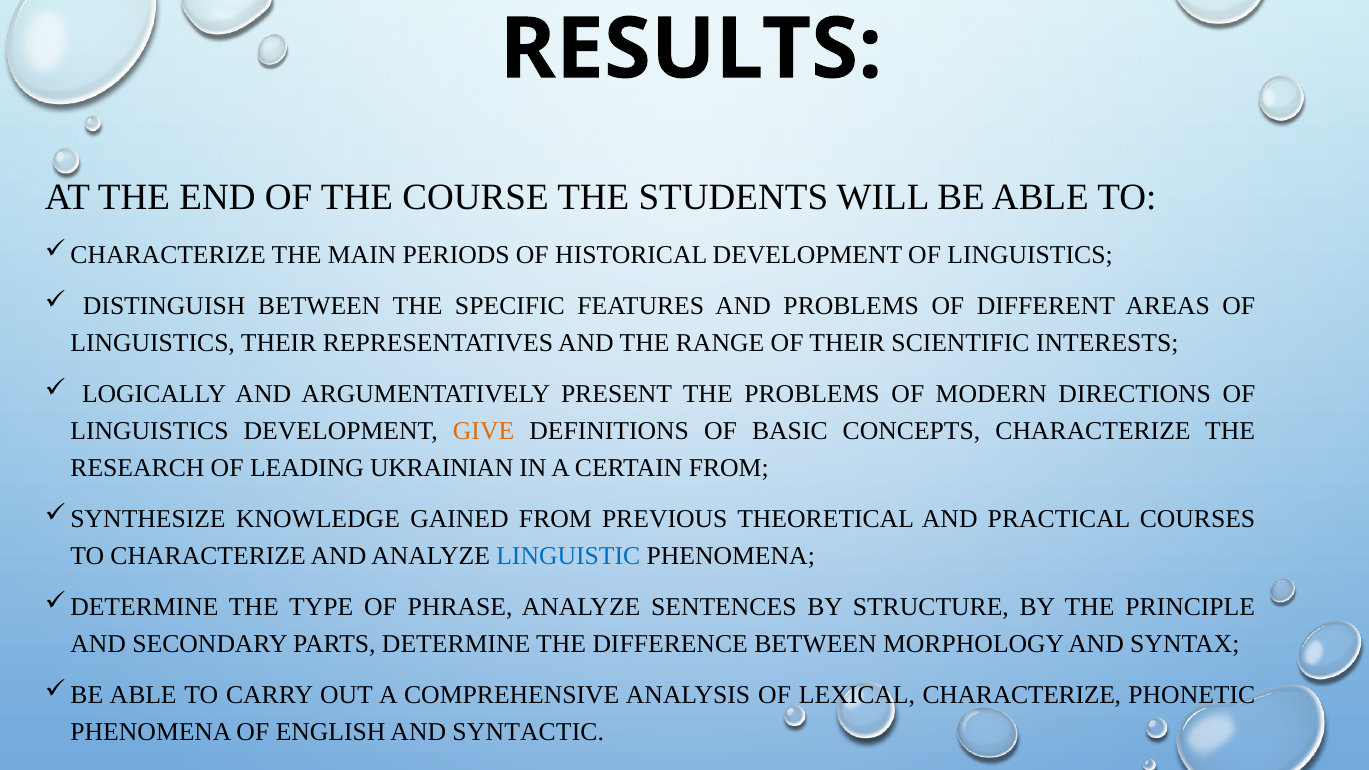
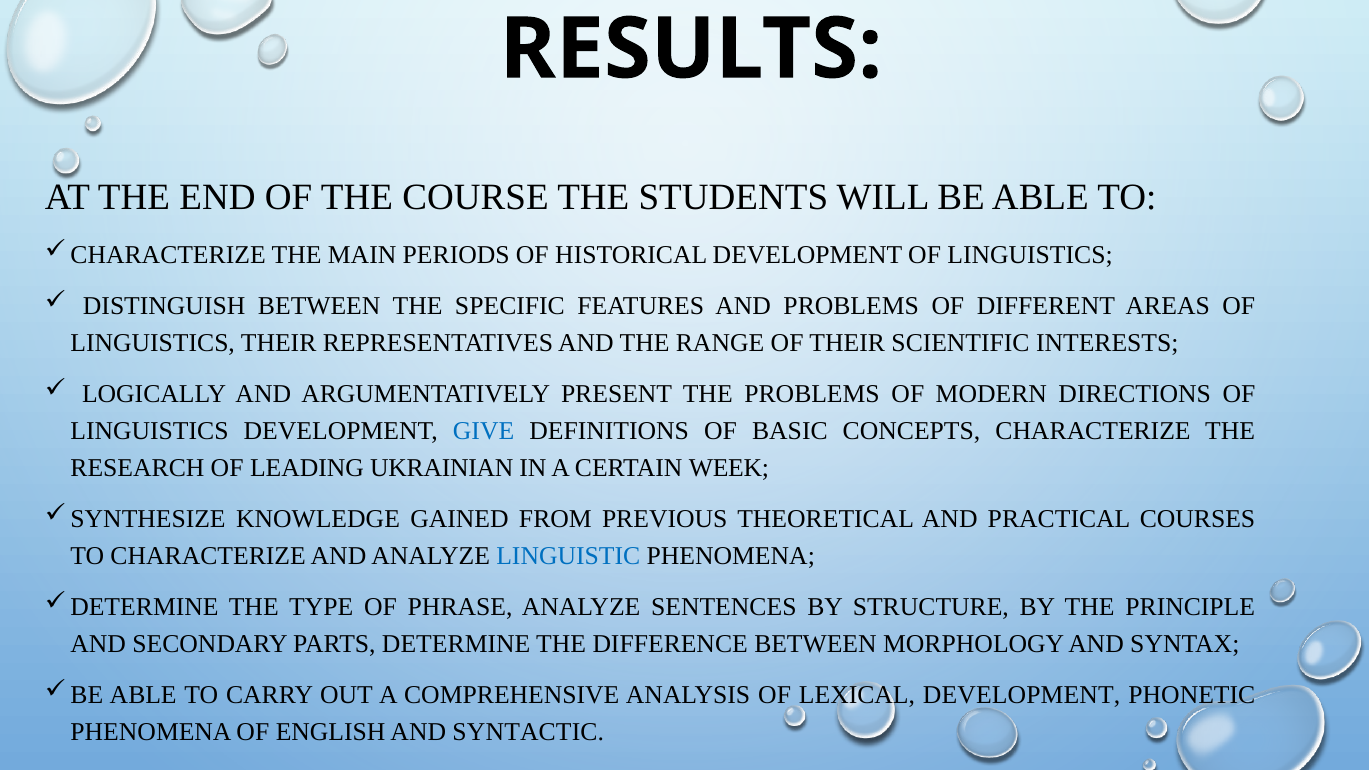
GIVE colour: orange -> blue
CERTAIN FROM: FROM -> WEEK
LEXICAL CHARACTERIZE: CHARACTERIZE -> DEVELOPMENT
